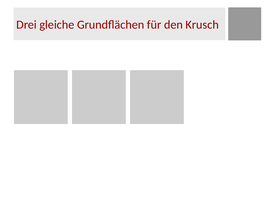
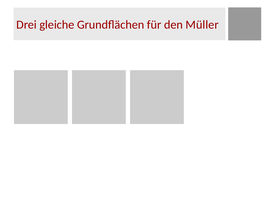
Krusch: Krusch -> Müller
